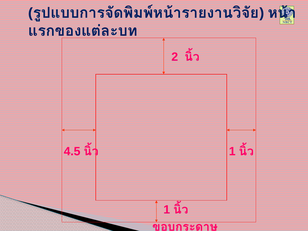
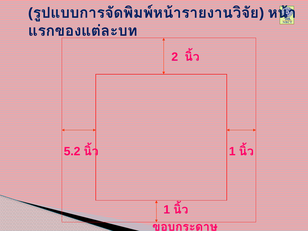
4.5: 4.5 -> 5.2
